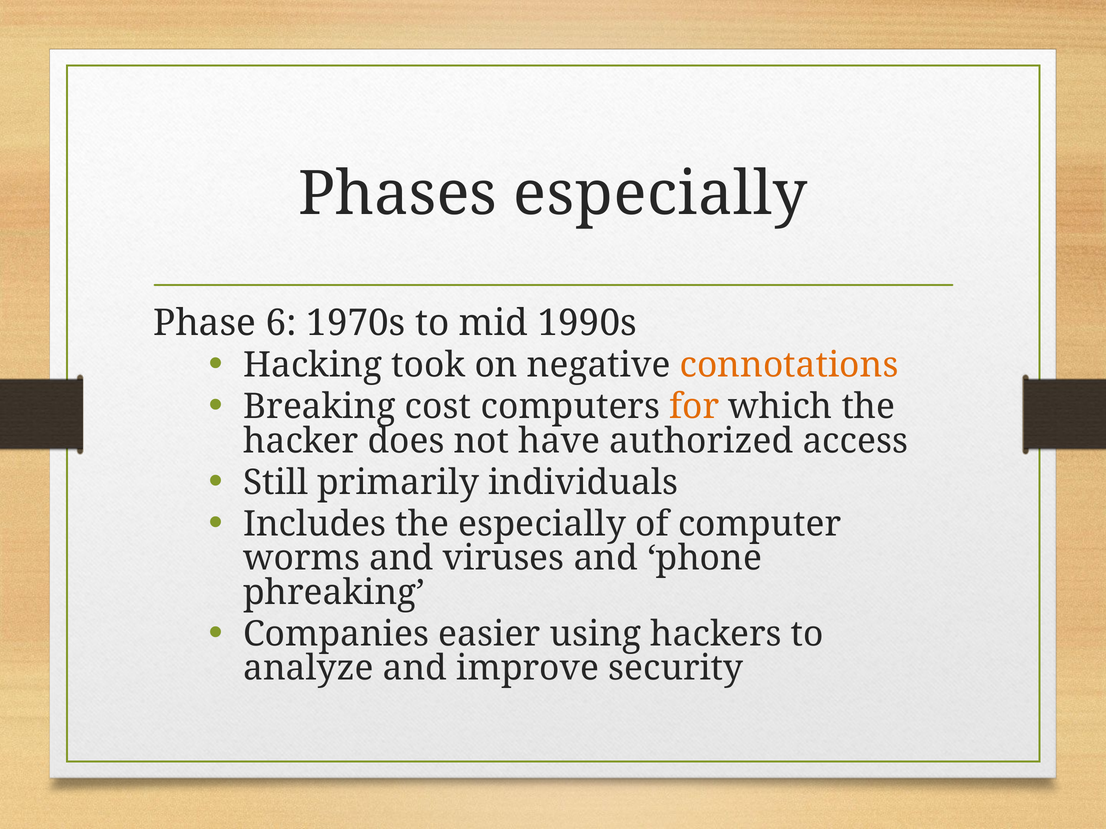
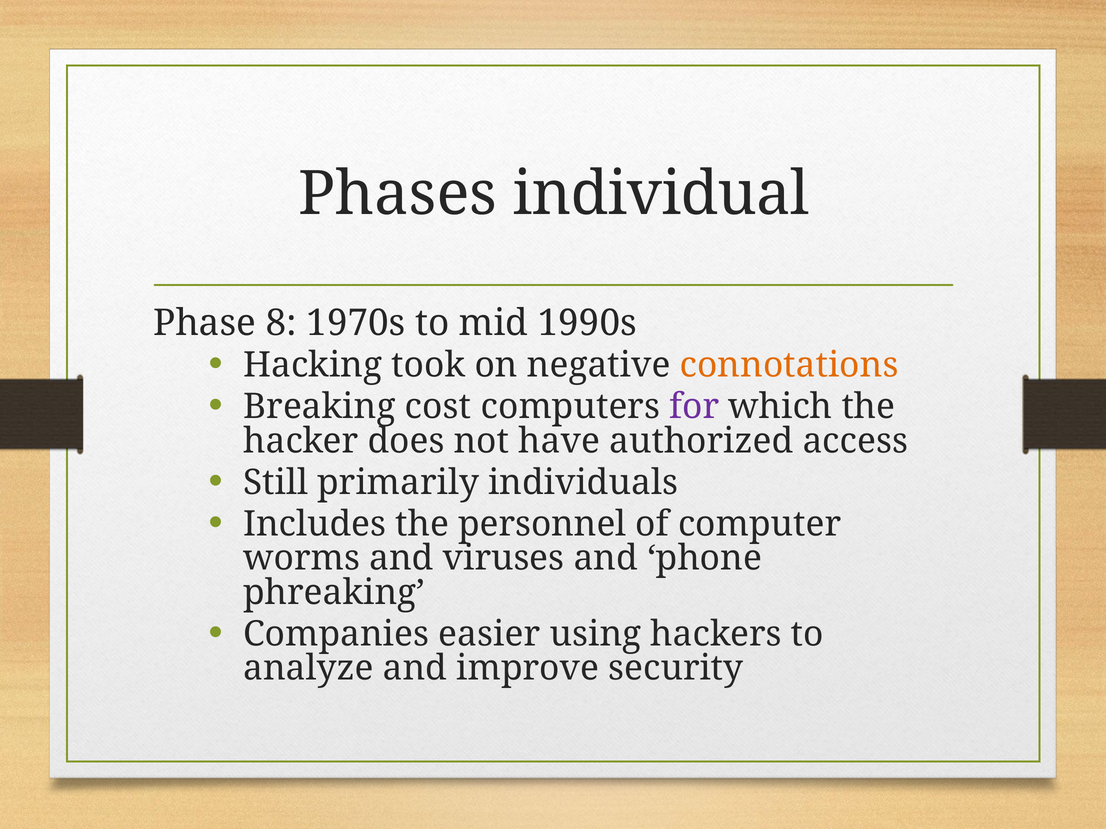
Phases especially: especially -> individual
6: 6 -> 8
for colour: orange -> purple
the especially: especially -> personnel
